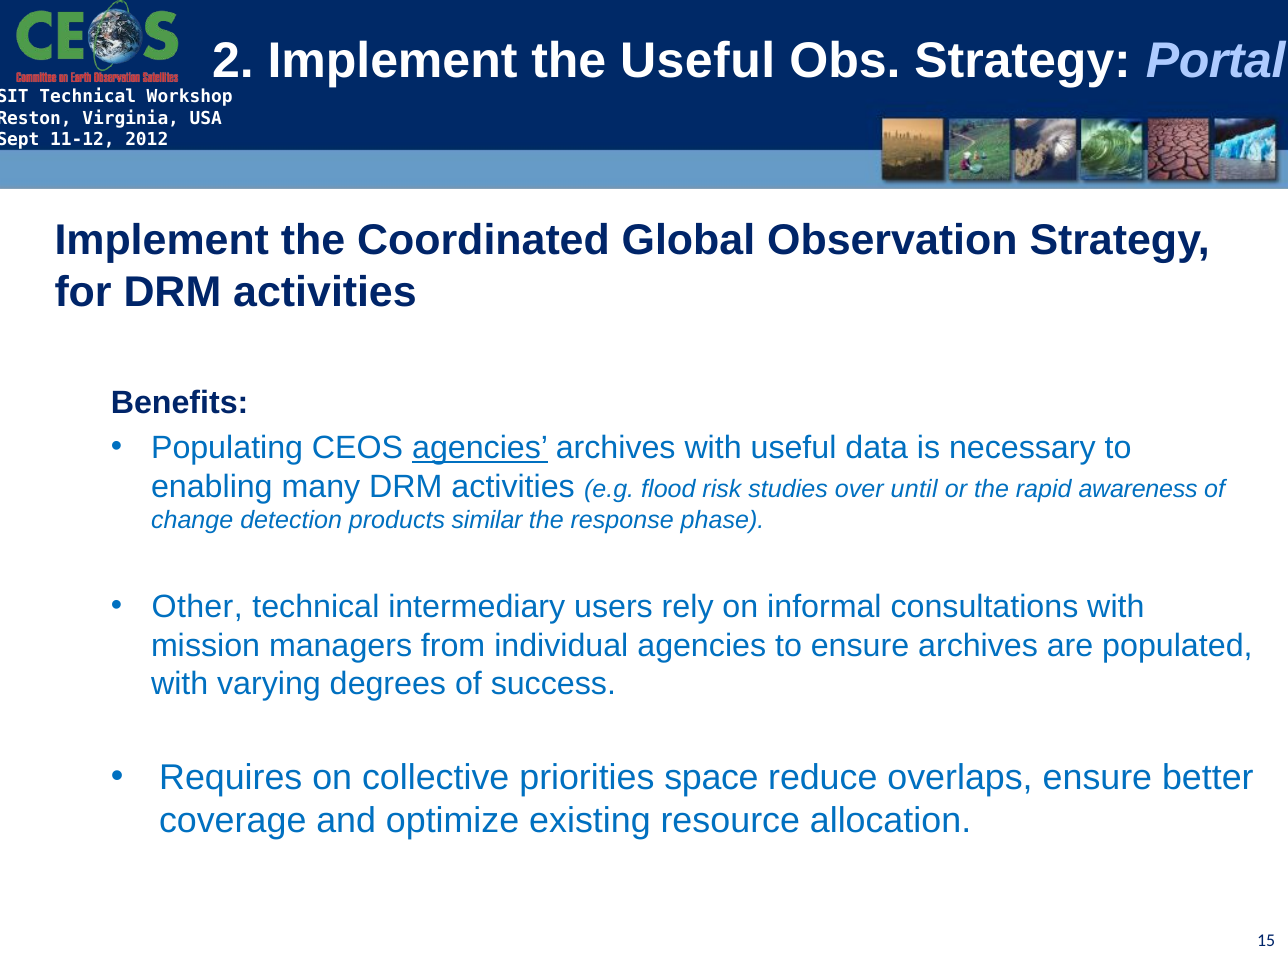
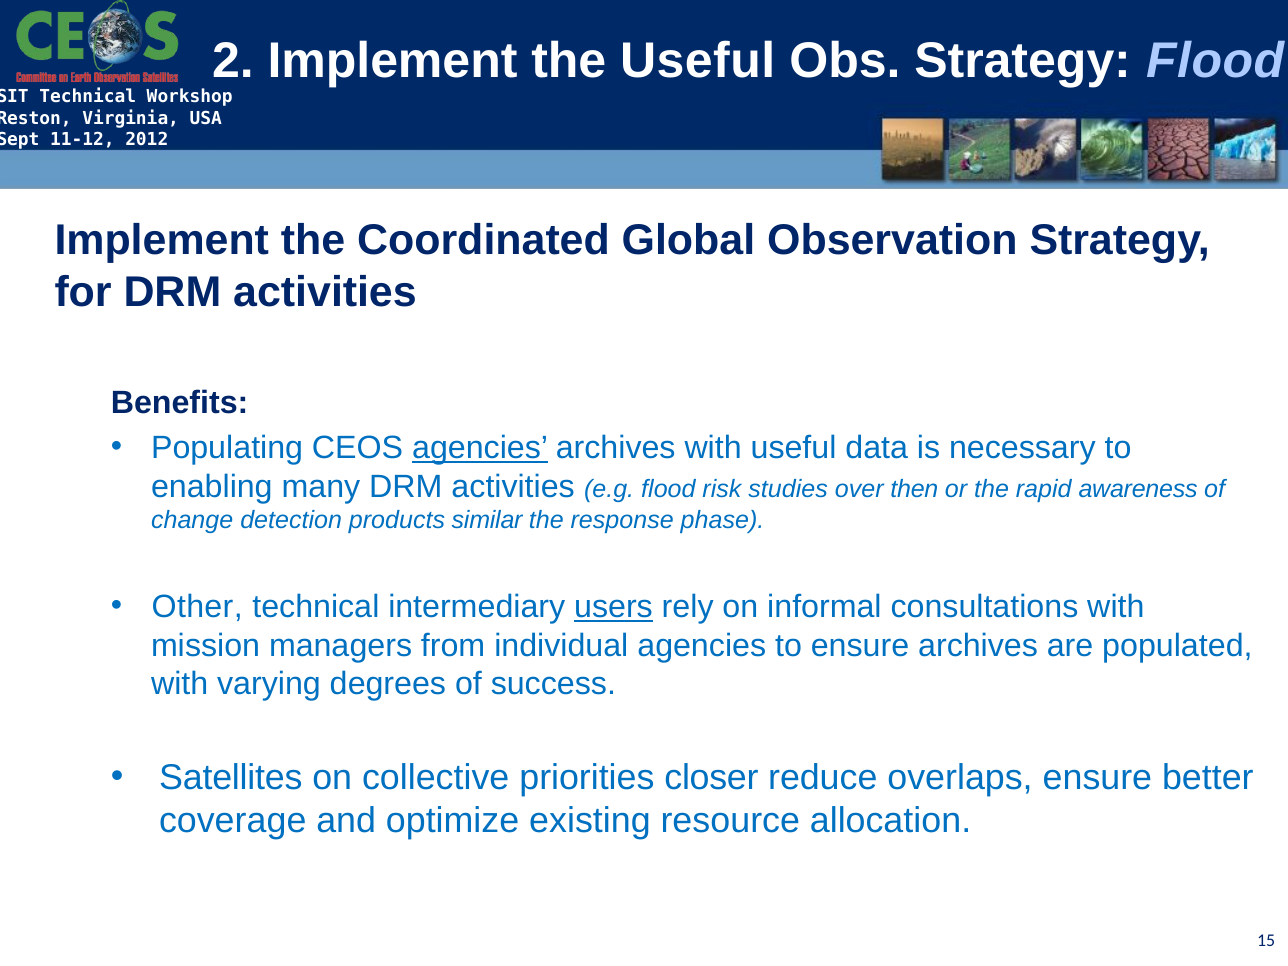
Strategy Portal: Portal -> Flood
until: until -> then
users underline: none -> present
Requires: Requires -> Satellites
space: space -> closer
